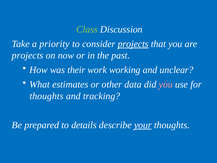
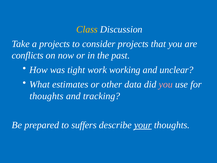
Class colour: light green -> yellow
a priority: priority -> projects
projects at (133, 44) underline: present -> none
projects at (28, 55): projects -> conflicts
their: their -> tight
details: details -> suffers
